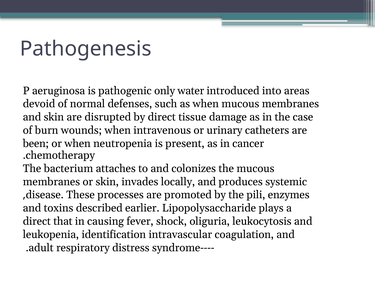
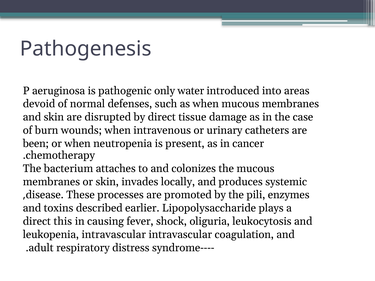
that: that -> this
leukopenia identification: identification -> intravascular
